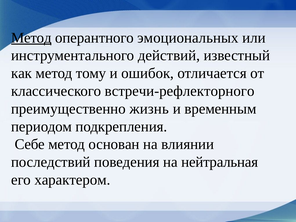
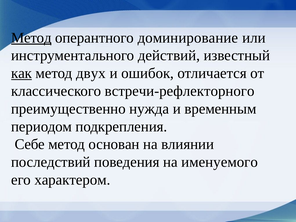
эмоциональных: эмоциональных -> доминирование
как underline: none -> present
тому: тому -> двух
жизнь: жизнь -> нужда
нейтральная: нейтральная -> именуемого
